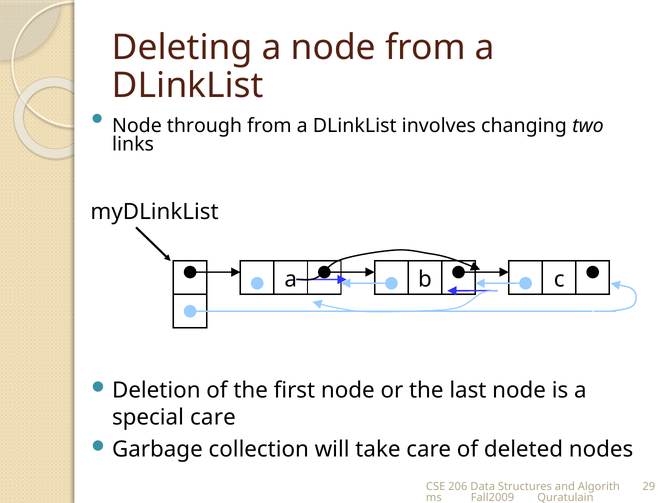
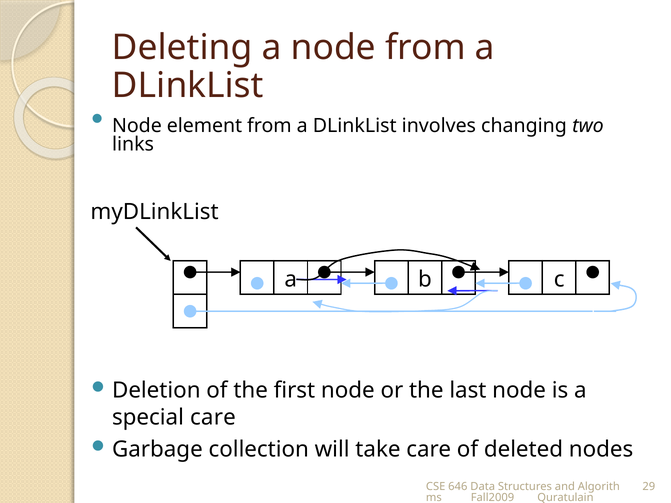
through: through -> element
206: 206 -> 646
